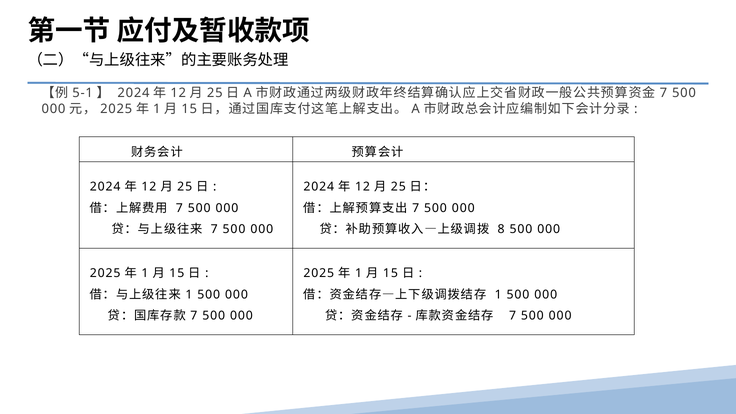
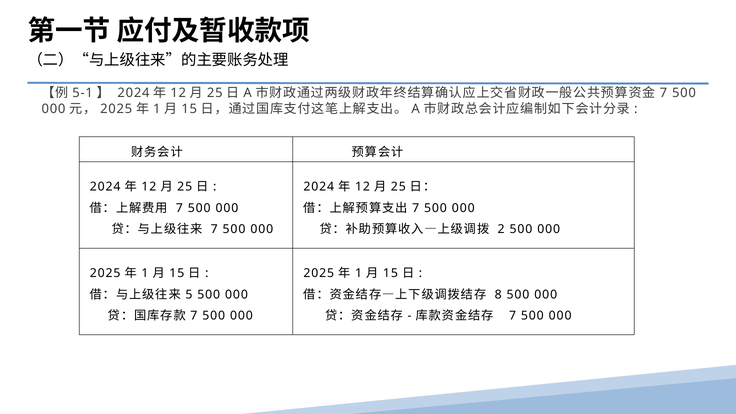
8: 8 -> 2
1 at (189, 295): 1 -> 5
1 at (498, 295): 1 -> 8
